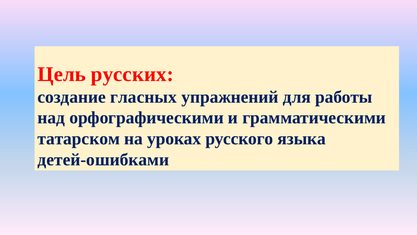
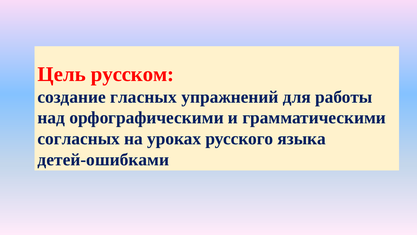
русских: русских -> русском
татарском: татарском -> согласных
